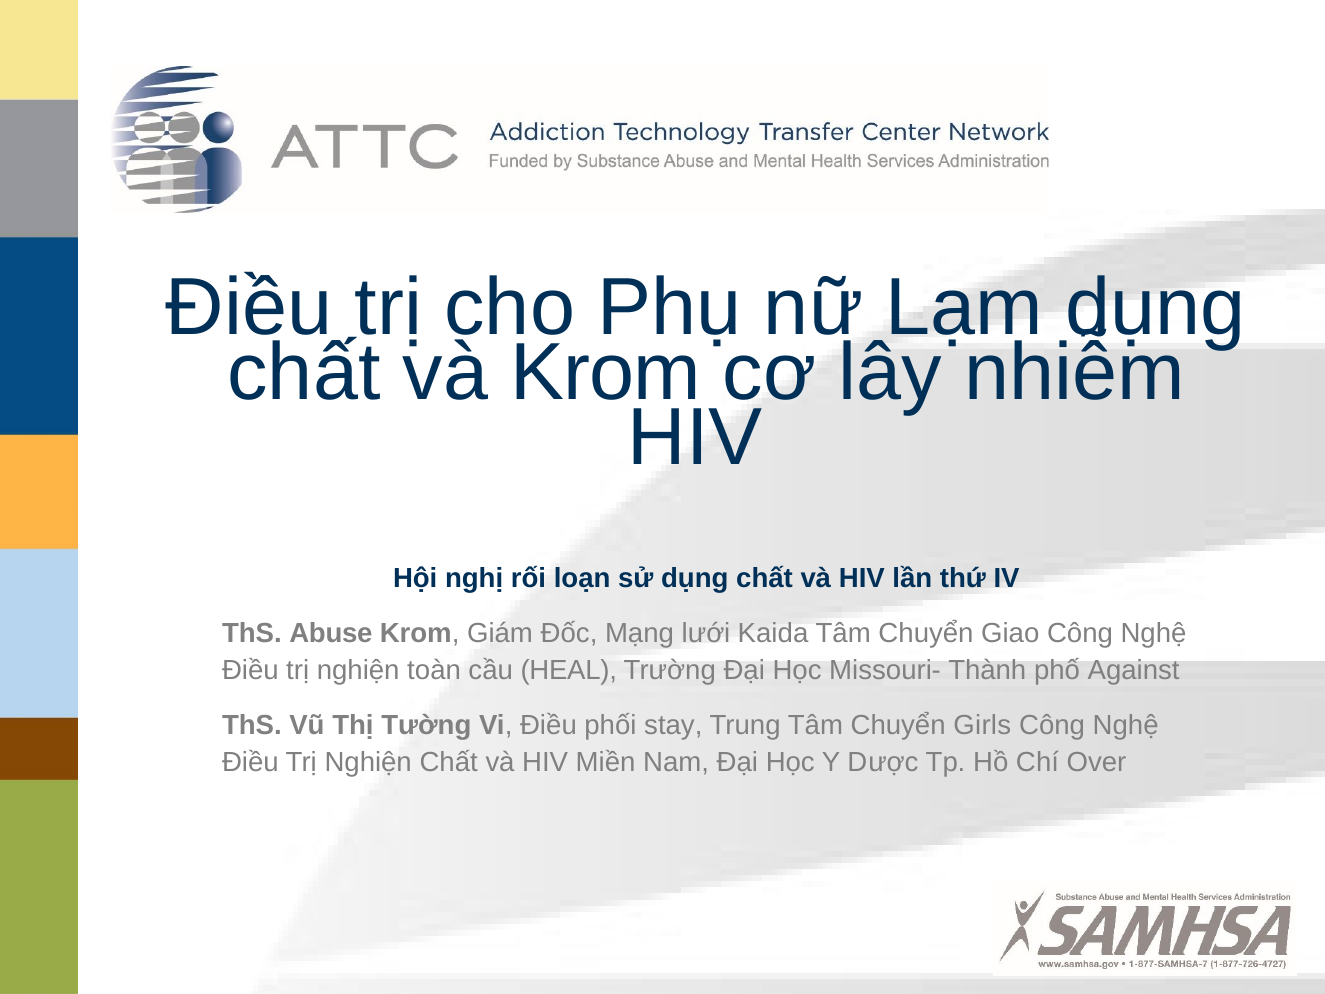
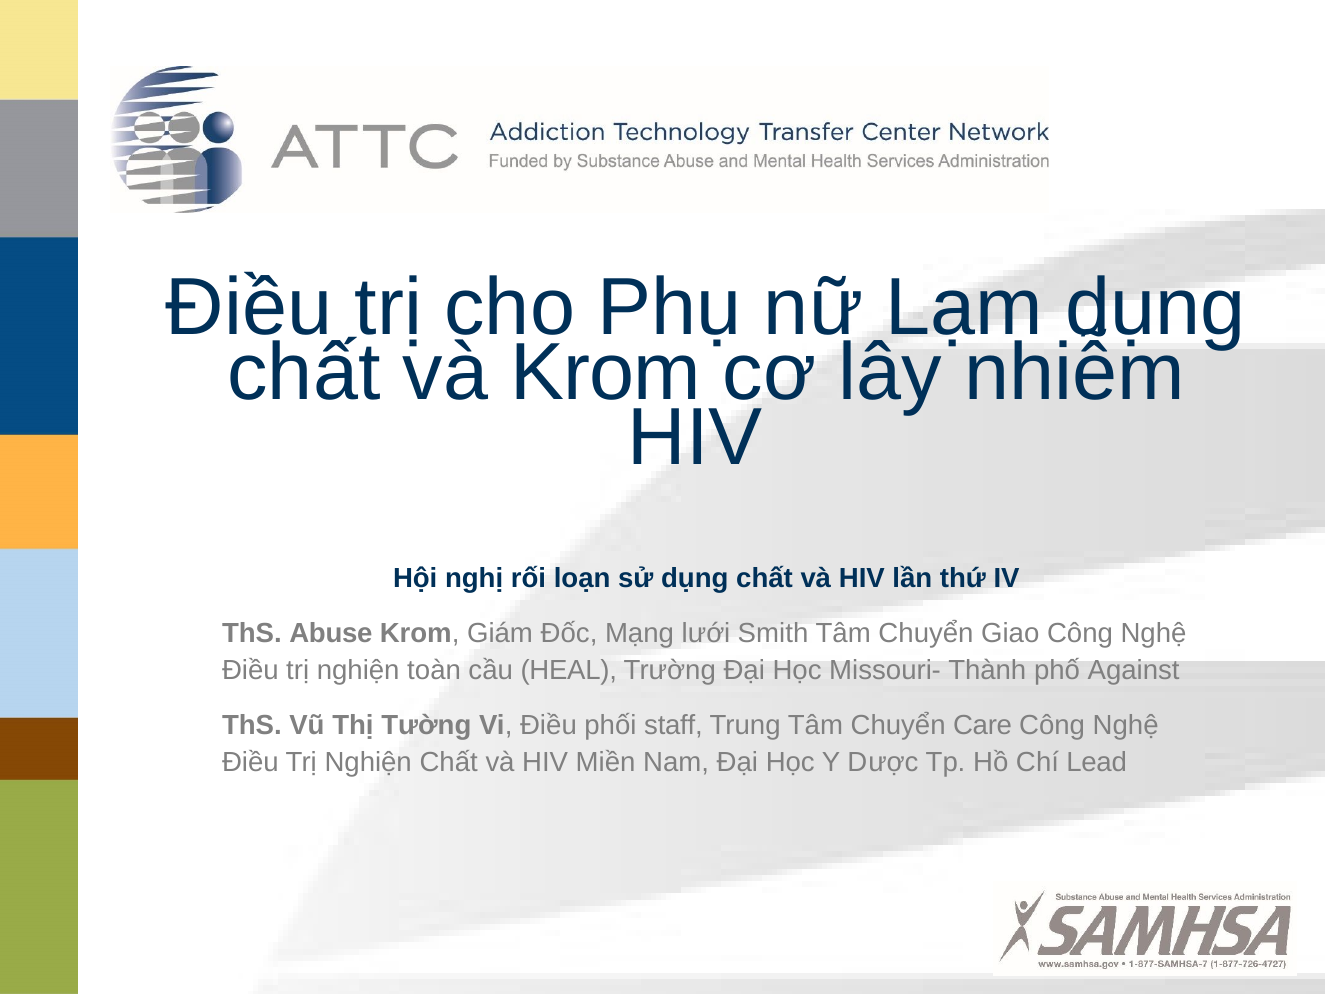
Kaida: Kaida -> Smith
stay: stay -> staff
Girls: Girls -> Care
Over: Over -> Lead
